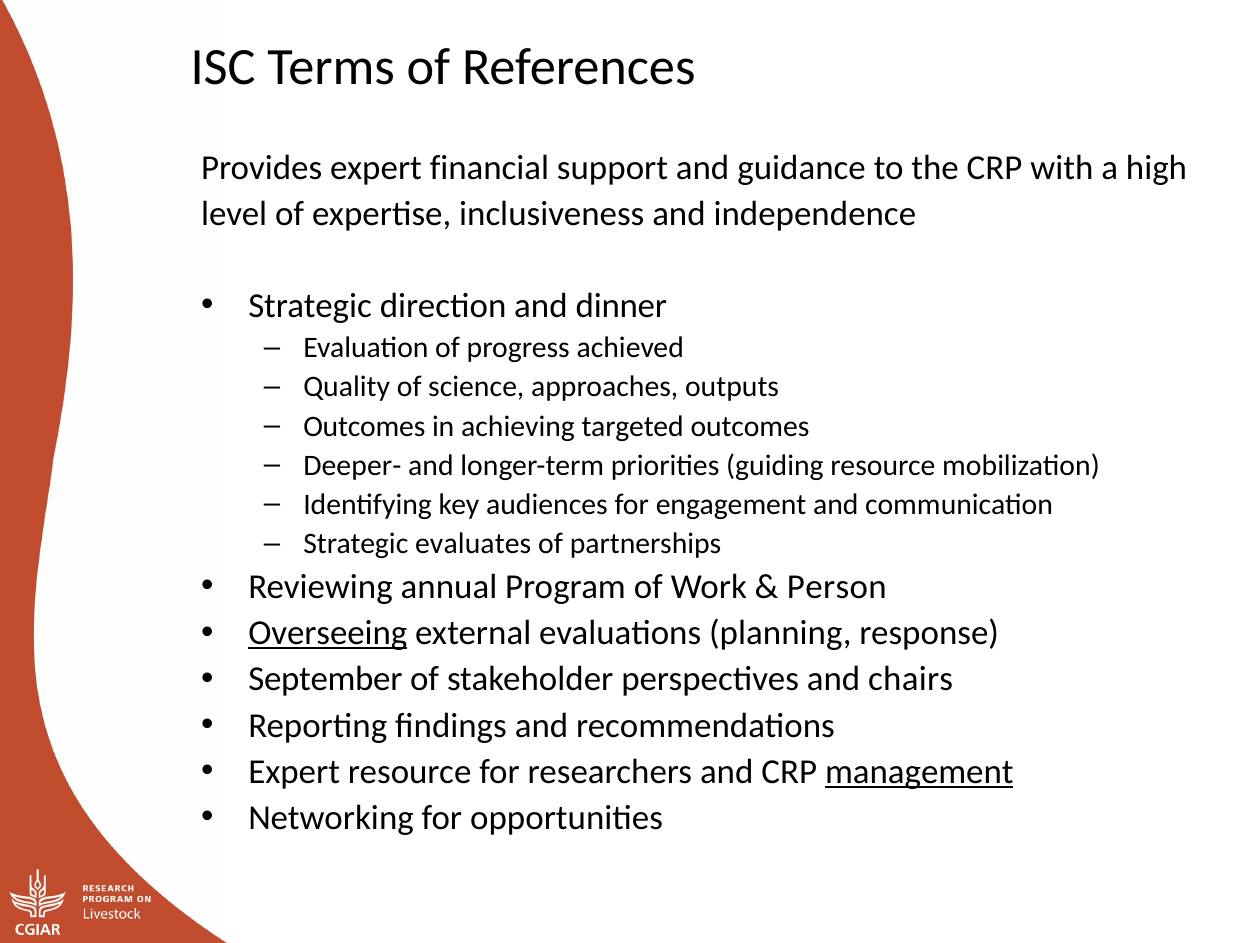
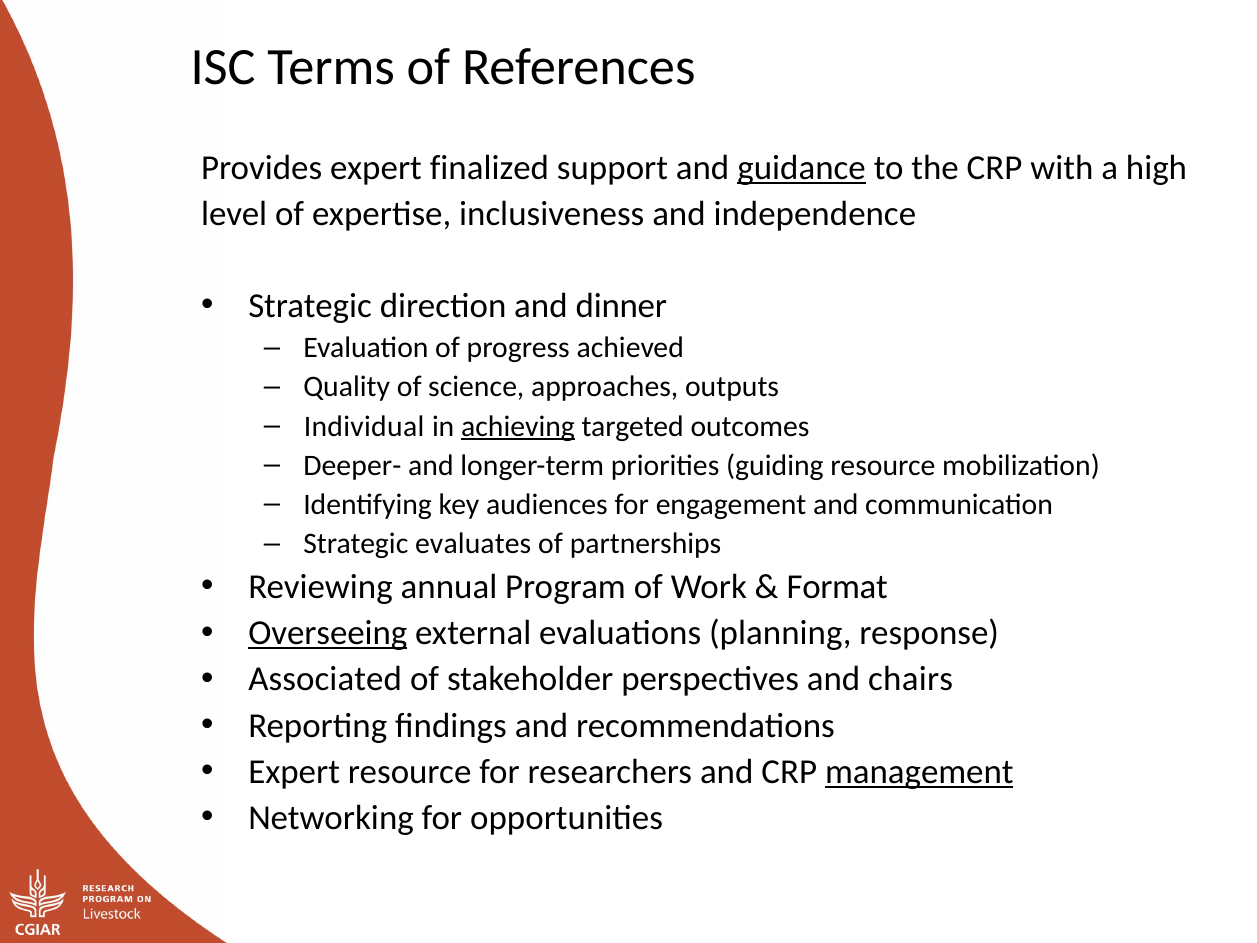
financial: financial -> finalized
guidance underline: none -> present
Outcomes at (364, 426): Outcomes -> Individual
achieving underline: none -> present
Person: Person -> Format
September: September -> Associated
